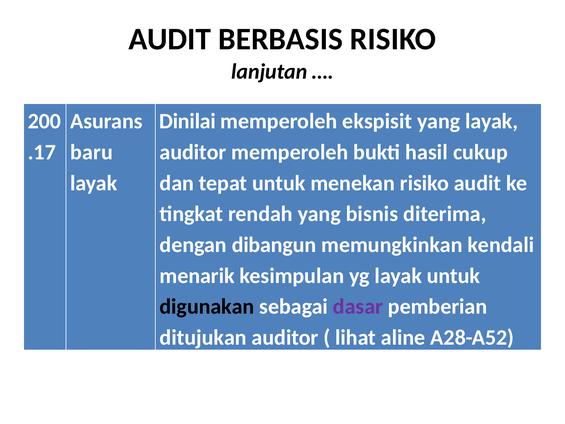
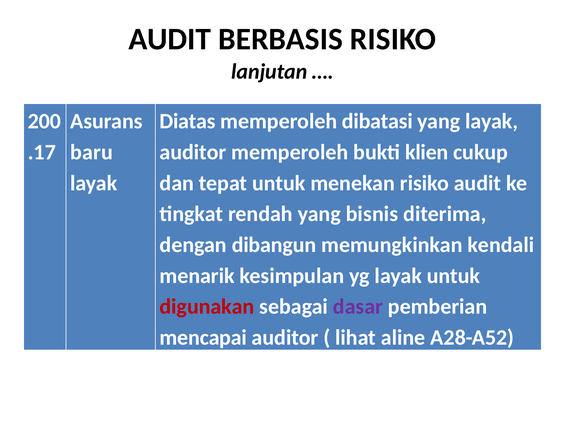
Dinilai: Dinilai -> Diatas
ekspisit: ekspisit -> dibatasi
hasil: hasil -> klien
digunakan colour: black -> red
ditujukan: ditujukan -> mencapai
